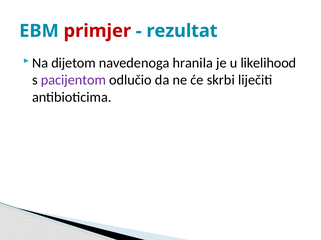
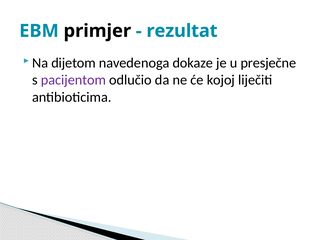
primjer colour: red -> black
hranila: hranila -> dokaze
likelihood: likelihood -> presječne
skrbi: skrbi -> kojoj
